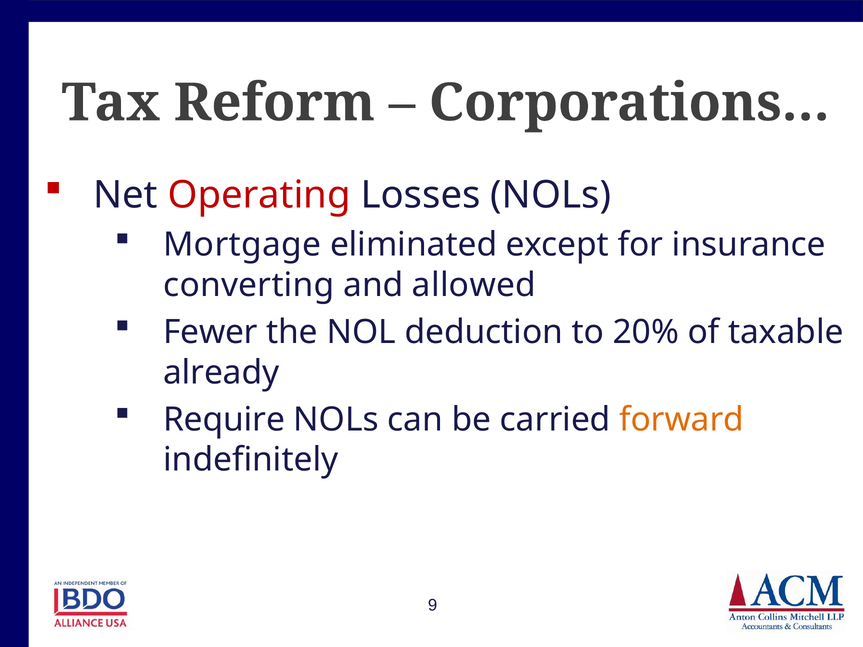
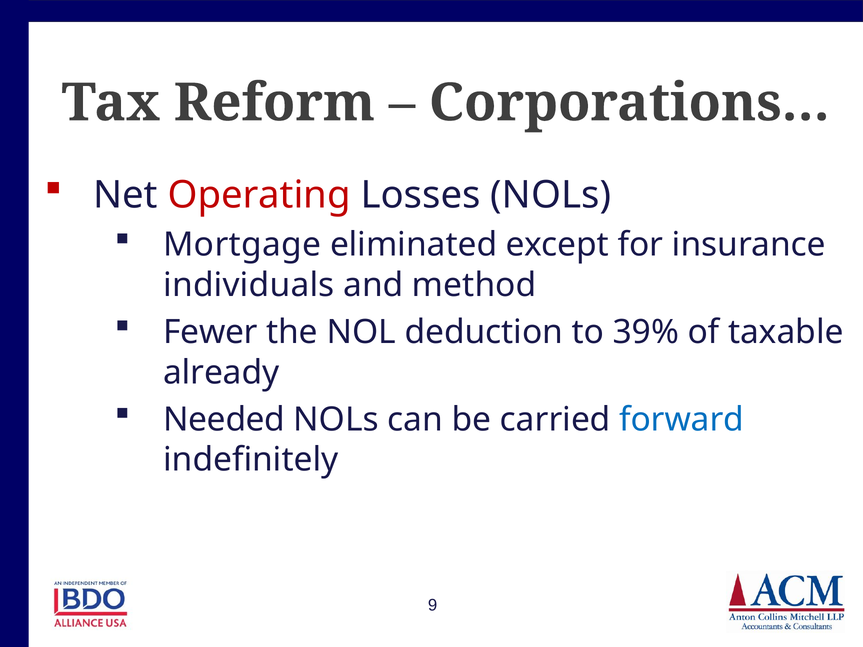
converting: converting -> individuals
allowed: allowed -> method
20%: 20% -> 39%
Require: Require -> Needed
forward colour: orange -> blue
